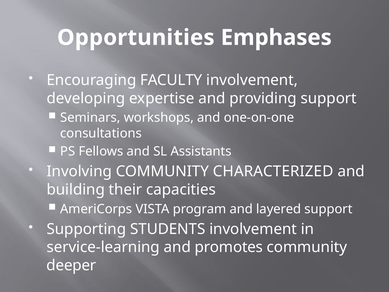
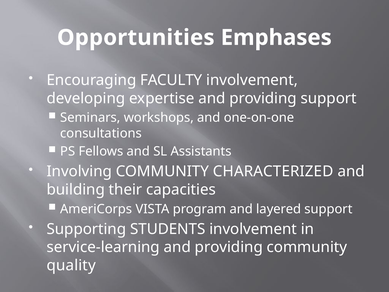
service-learning and promotes: promotes -> providing
deeper: deeper -> quality
